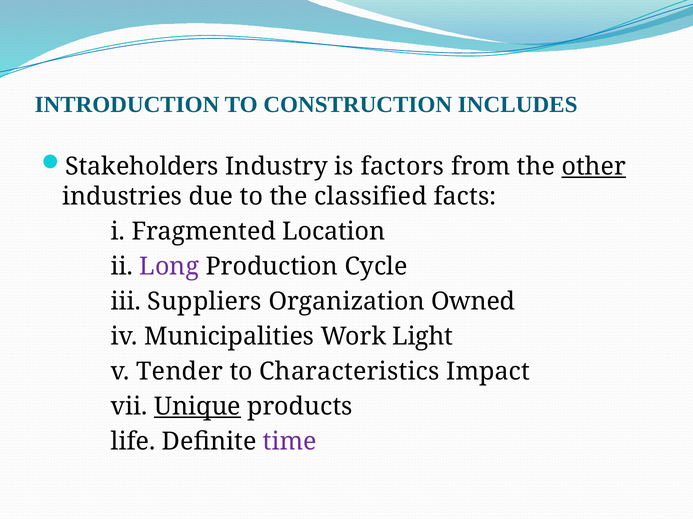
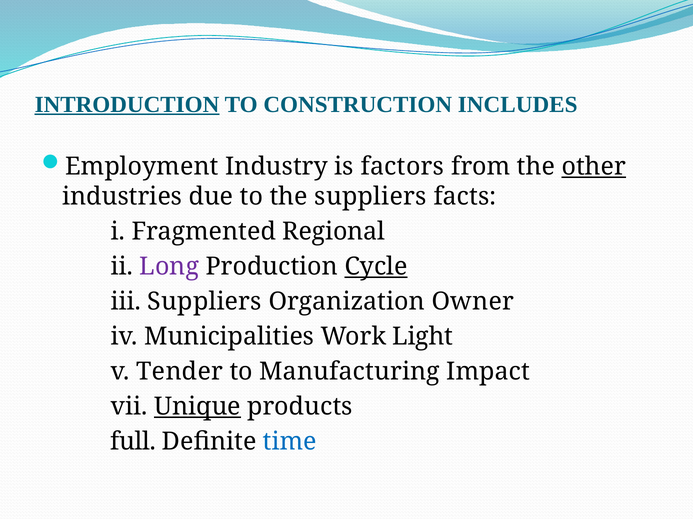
INTRODUCTION underline: none -> present
Stakeholders: Stakeholders -> Employment
the classified: classified -> suppliers
Location: Location -> Regional
Cycle underline: none -> present
Owned: Owned -> Owner
Characteristics: Characteristics -> Manufacturing
life: life -> full
time colour: purple -> blue
